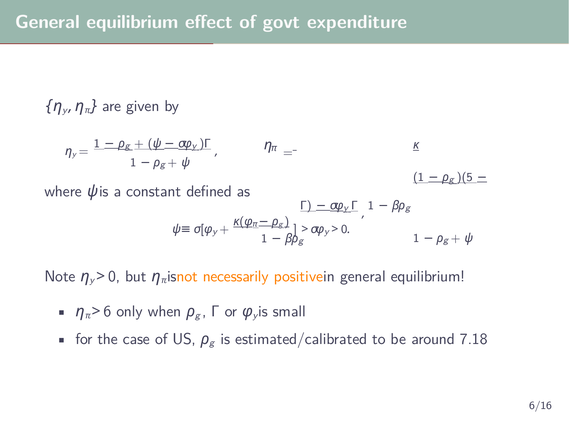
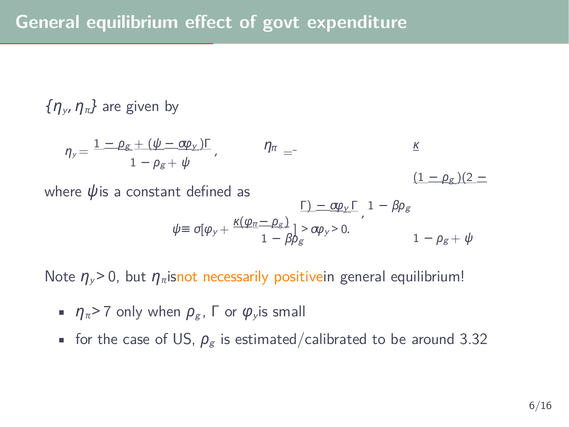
)(5: )(5 -> )(2
6: 6 -> 7
7.18: 7.18 -> 3.32
